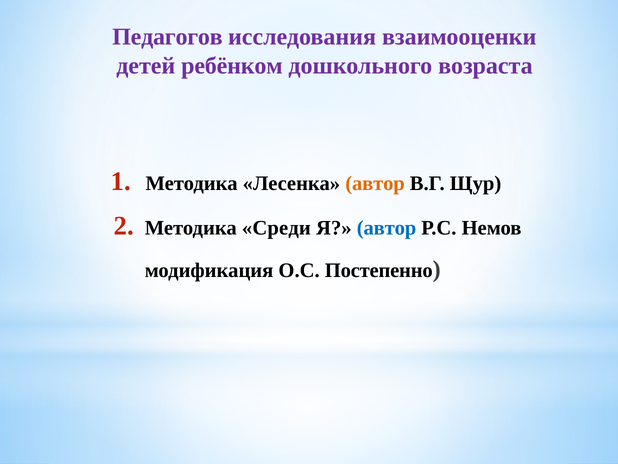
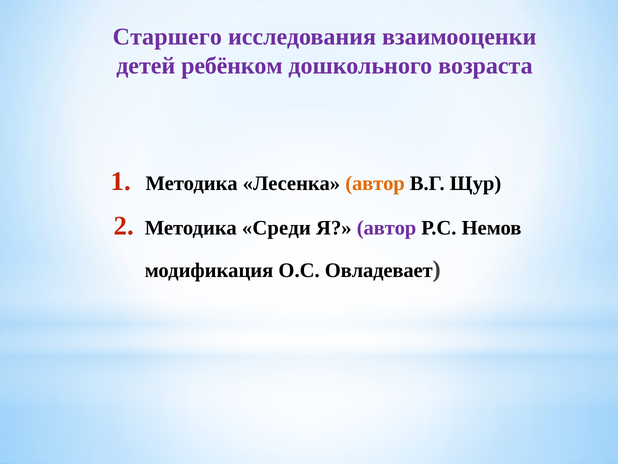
Педагогов: Педагогов -> Старшего
автор at (387, 228) colour: blue -> purple
Постепенно: Постепенно -> Овладевает
